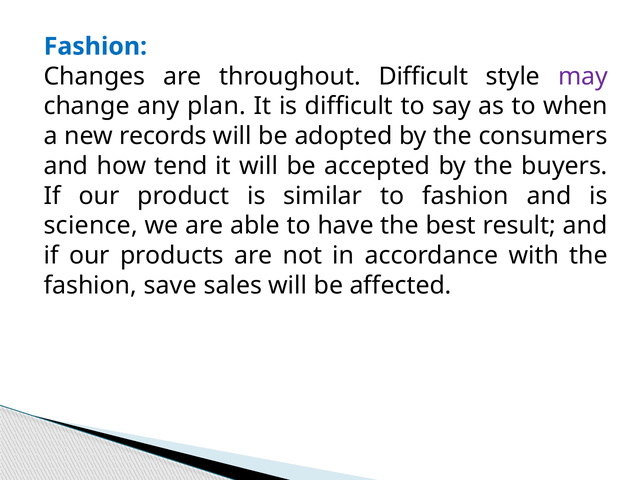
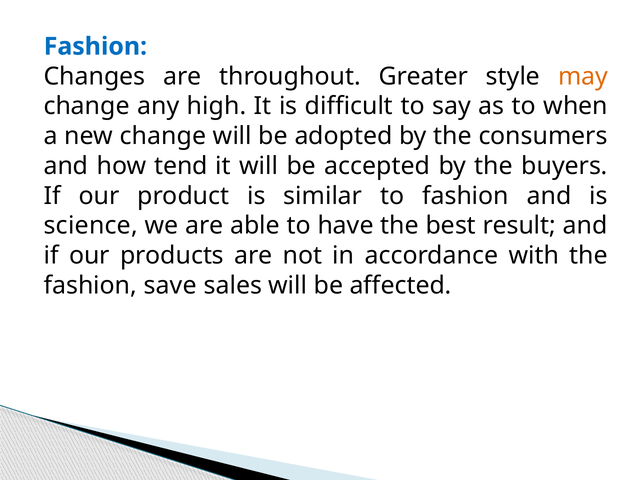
throughout Difficult: Difficult -> Greater
may colour: purple -> orange
plan: plan -> high
new records: records -> change
